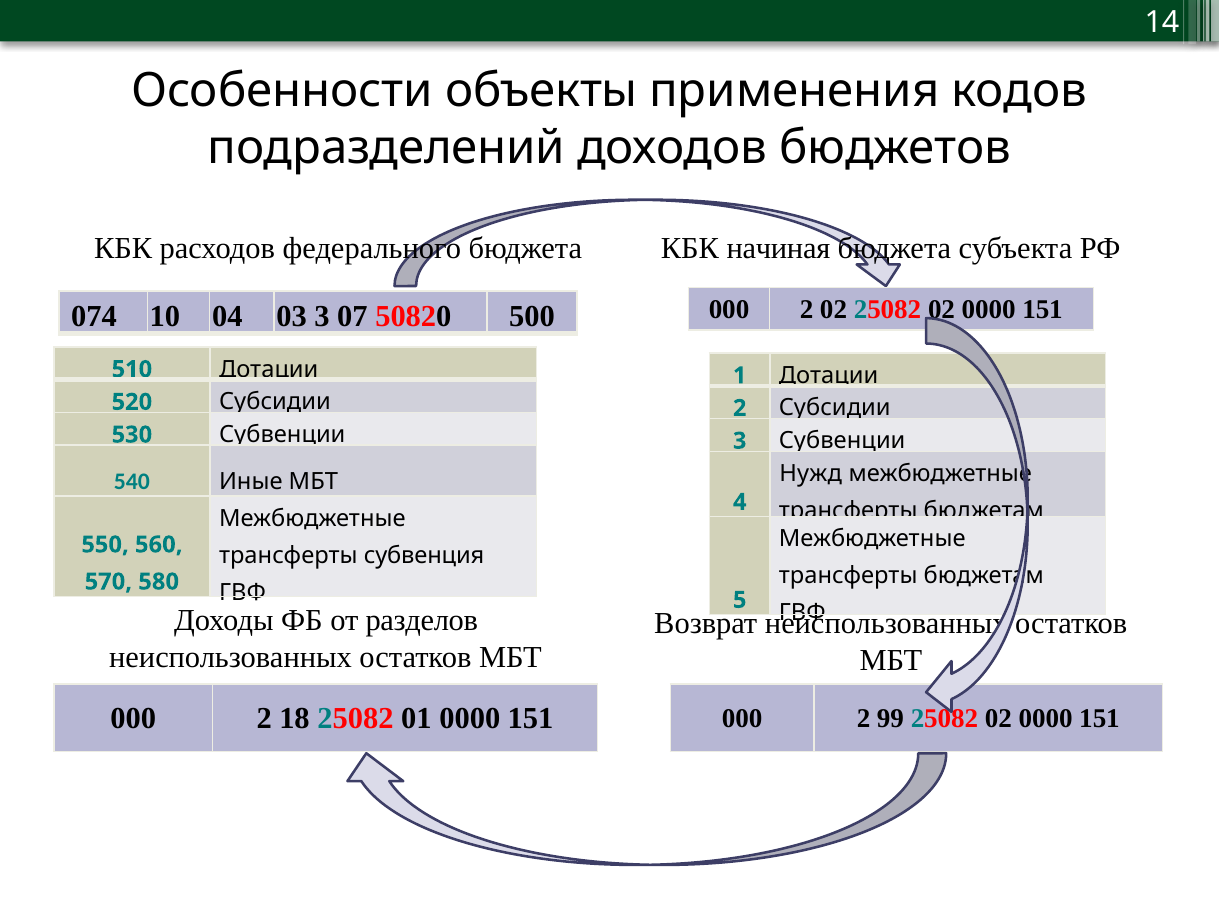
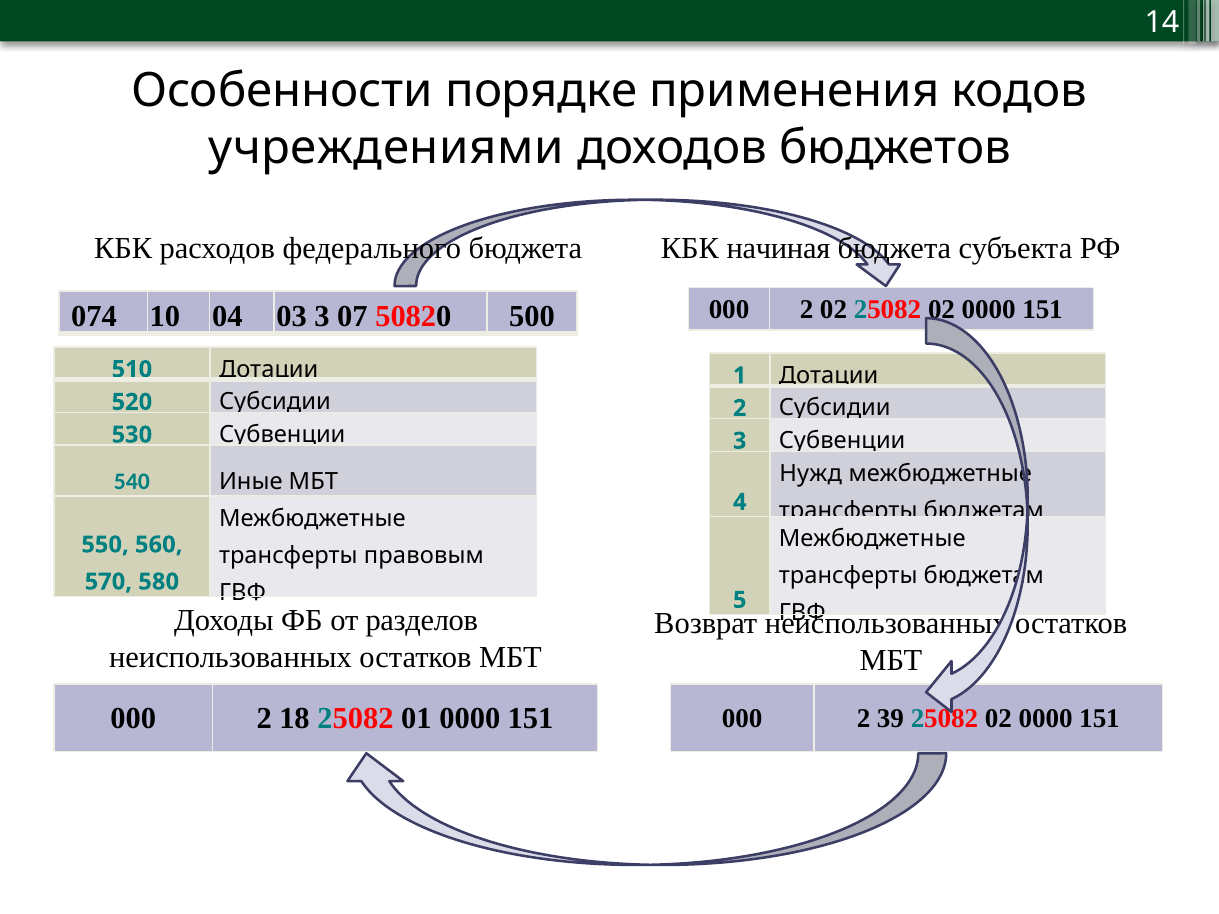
объекты: объекты -> порядке
подразделений: подразделений -> учреждениями
субвенция: субвенция -> правовым
99: 99 -> 39
